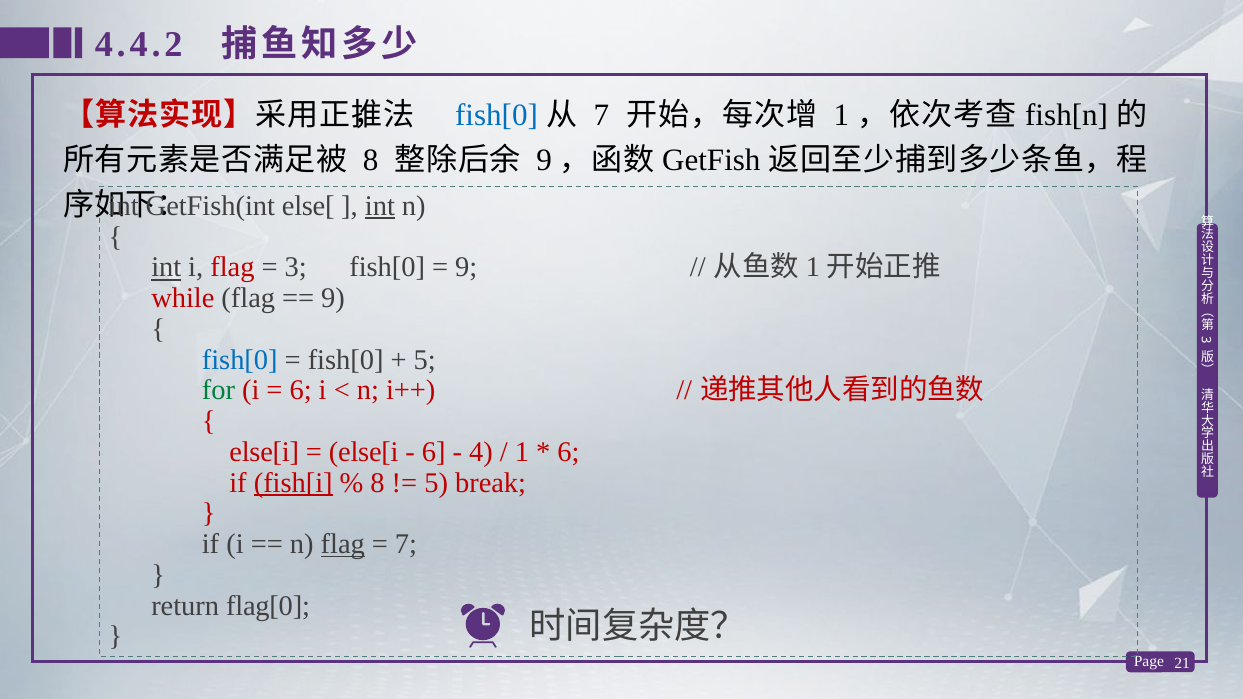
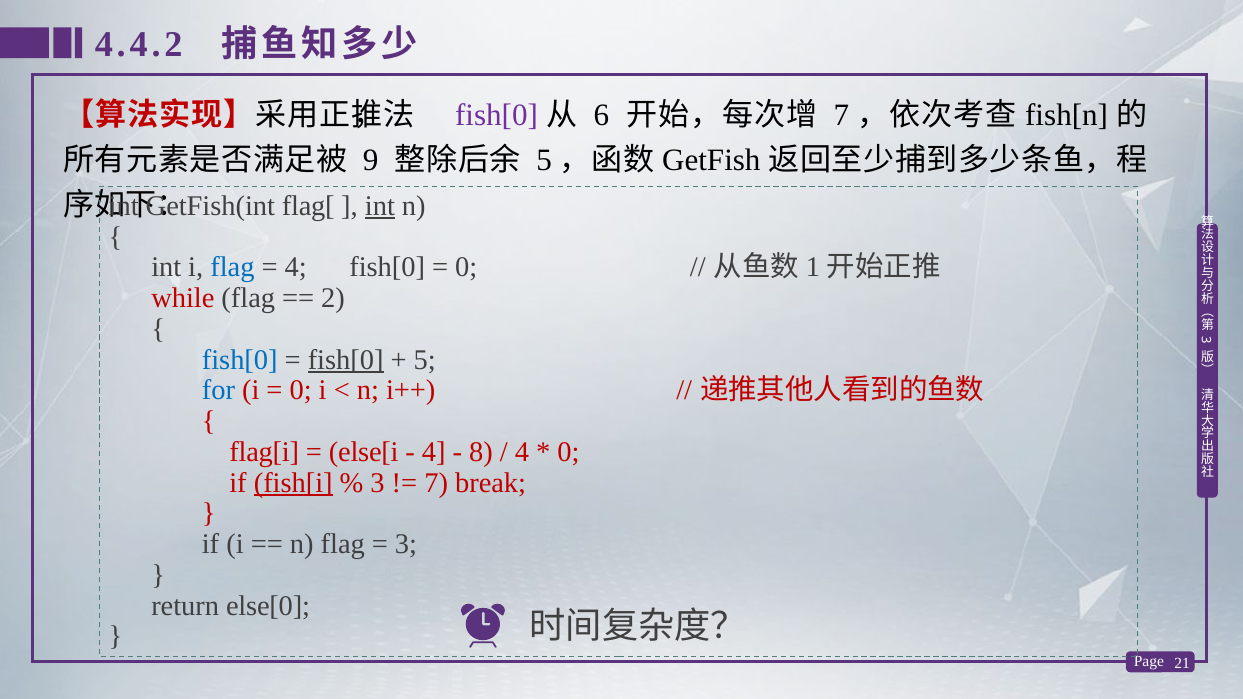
fish[0 at (497, 116) colour: blue -> purple
7 at (601, 116): 7 -> 6
1 at (841, 116): 1 -> 7
8 at (371, 160): 8 -> 9
9 at (544, 160): 9 -> 5
else[: else[ -> flag[
int at (166, 268) underline: present -> none
flag at (232, 268) colour: red -> blue
3 at (296, 268): 3 -> 4
9 at (466, 268): 9 -> 0
9 at (333, 298): 9 -> 2
fish[0 at (346, 360) underline: none -> present
for colour: green -> blue
6 at (301, 391): 6 -> 0
else[i at (264, 452): else[i -> flag[i
6 at (434, 452): 6 -> 4
4: 4 -> 8
1 at (522, 452): 1 -> 4
6 at (568, 452): 6 -> 0
8 at (378, 483): 8 -> 3
5 at (436, 483): 5 -> 7
flag at (343, 544) underline: present -> none
7 at (406, 544): 7 -> 3
flag[0: flag[0 -> else[0
